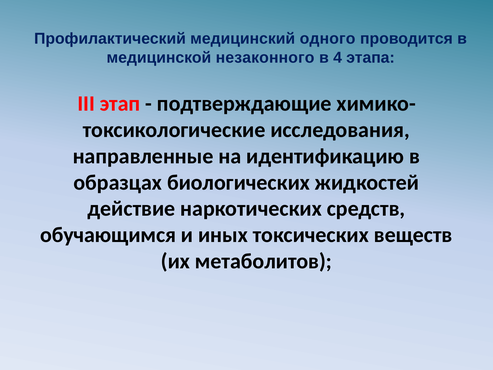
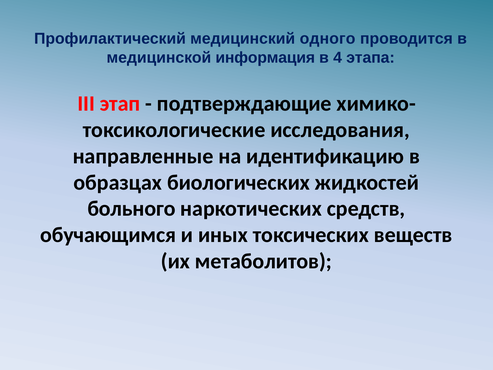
незаконного: незаконного -> информация
действие: действие -> больного
